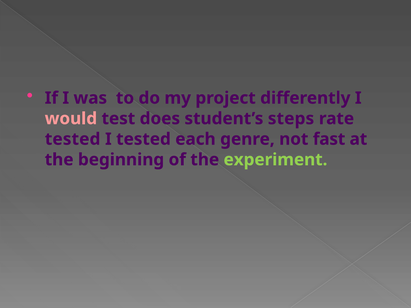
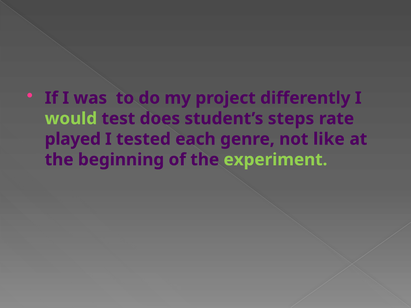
would colour: pink -> light green
tested at (73, 139): tested -> played
fast: fast -> like
